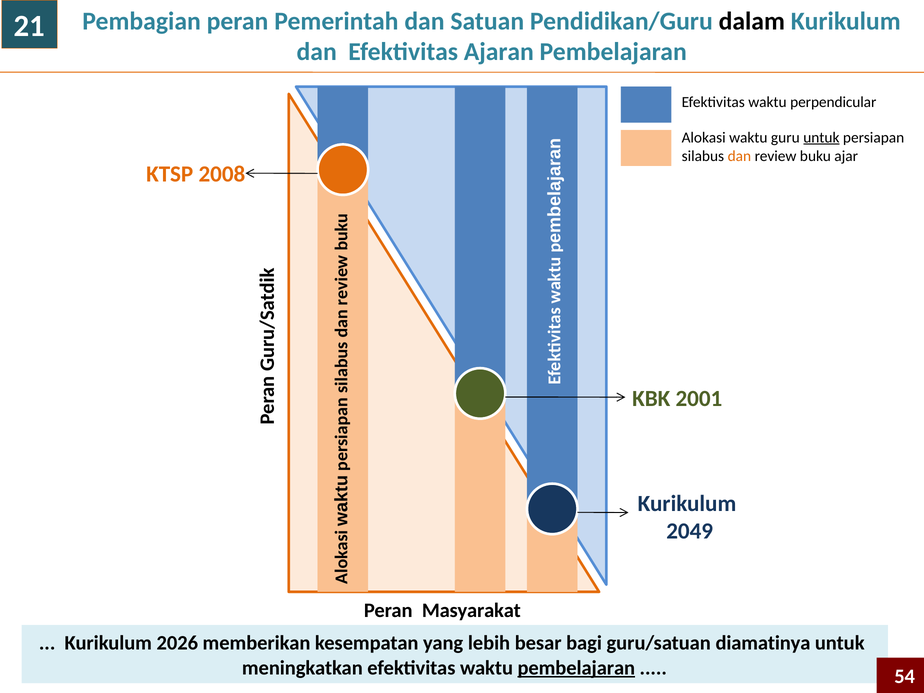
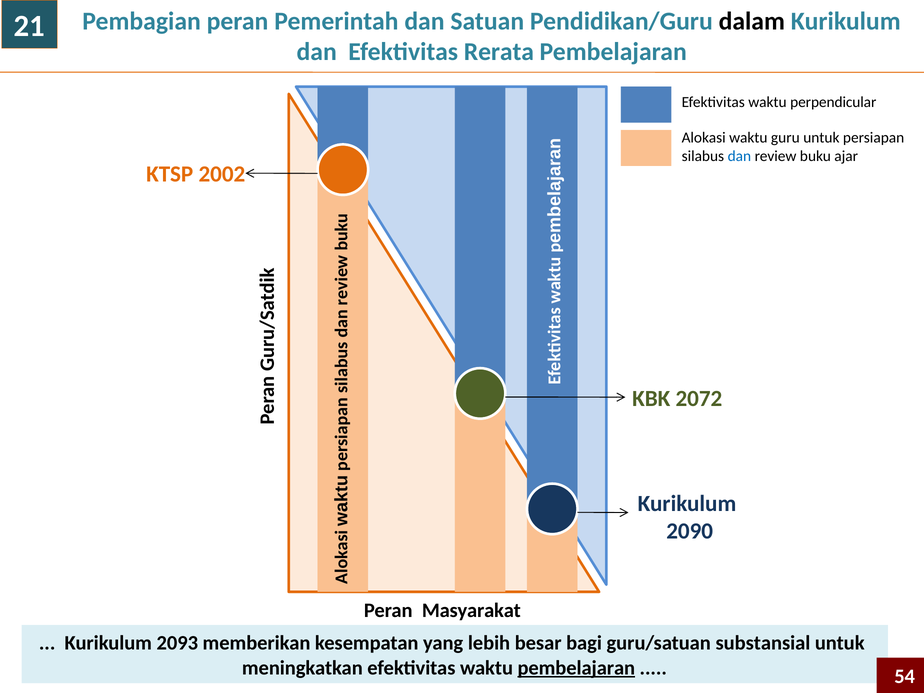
Ajaran: Ajaran -> Rerata
untuk at (821, 138) underline: present -> none
dan at (739, 156) colour: orange -> blue
2008: 2008 -> 2002
2001: 2001 -> 2072
2049: 2049 -> 2090
2026: 2026 -> 2093
diamatinya: diamatinya -> substansial
